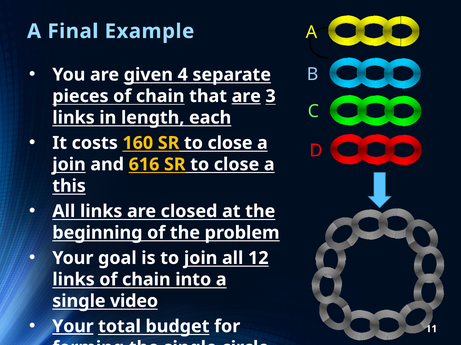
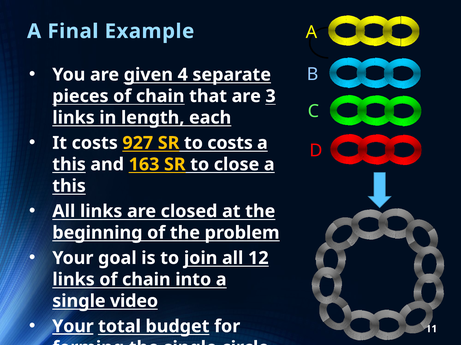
are at (246, 96) underline: present -> none
160: 160 -> 927
close at (230, 143): close -> costs
join at (69, 165): join -> this
616: 616 -> 163
